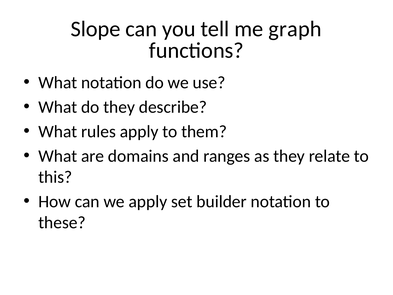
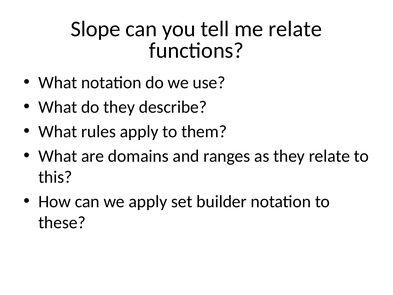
me graph: graph -> relate
